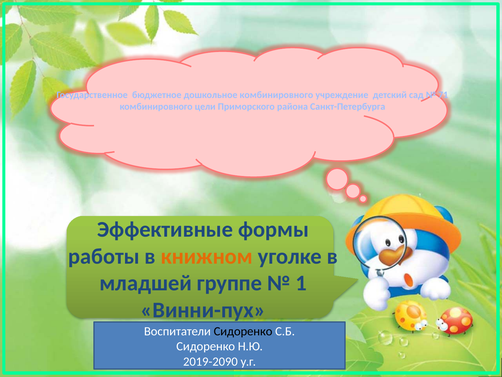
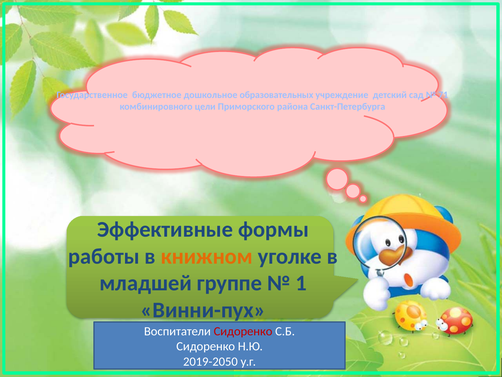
дошкольное комбинировного: комбинировного -> образовательных
Сидоренко at (243, 331) colour: black -> red
2019-2090: 2019-2090 -> 2019-2050
